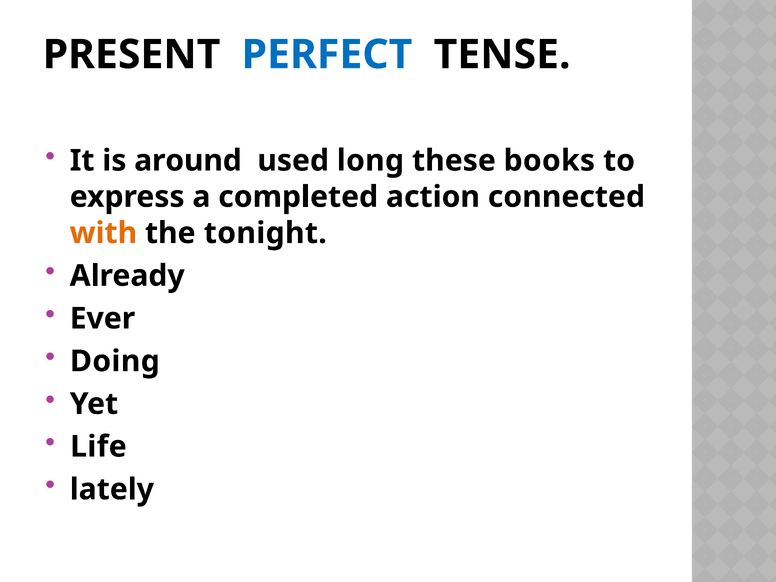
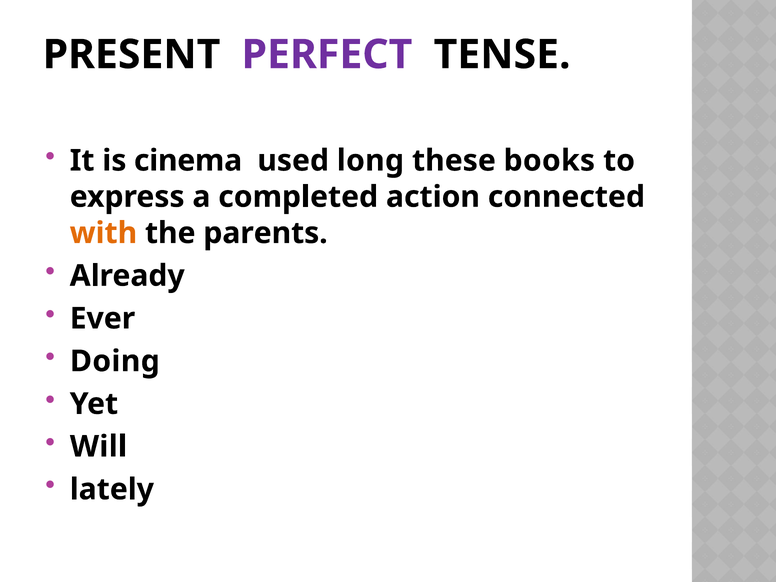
PERFECT colour: blue -> purple
around: around -> cinema
tonight: tonight -> parents
Life: Life -> Will
